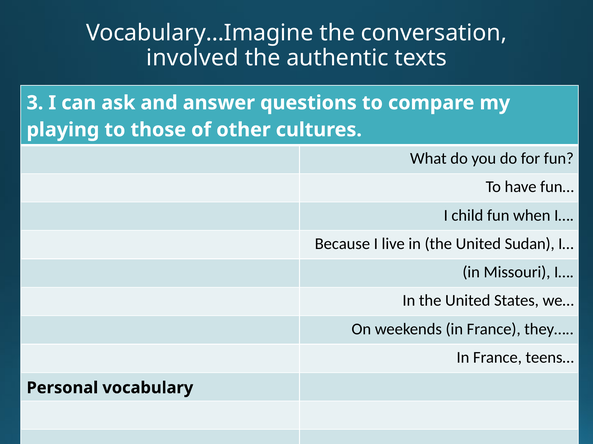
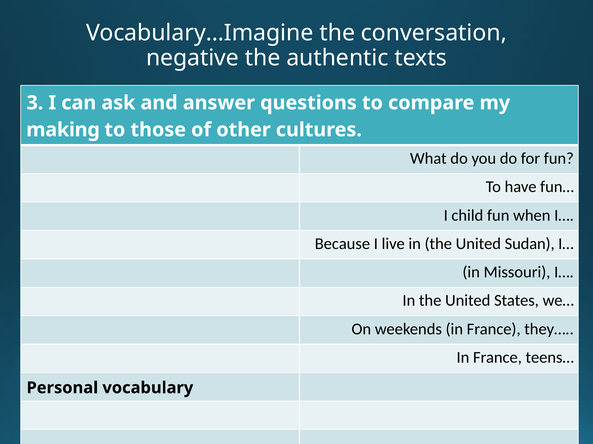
involved: involved -> negative
playing: playing -> making
